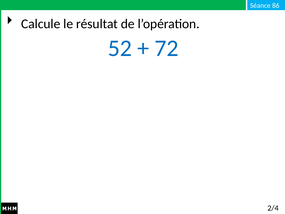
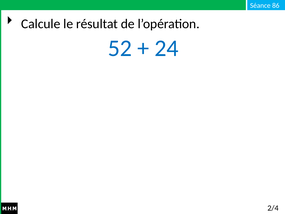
72: 72 -> 24
